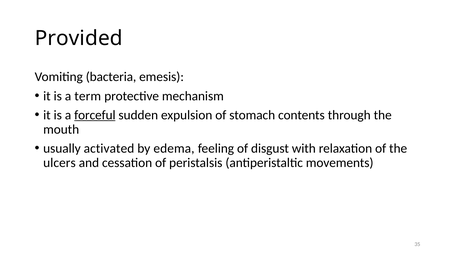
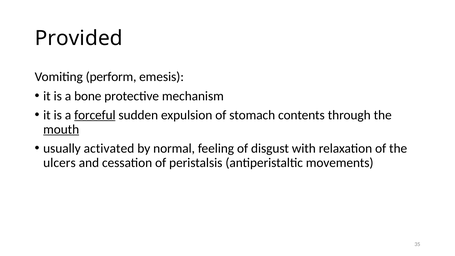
bacteria: bacteria -> perform
term: term -> bone
mouth underline: none -> present
edema: edema -> normal
